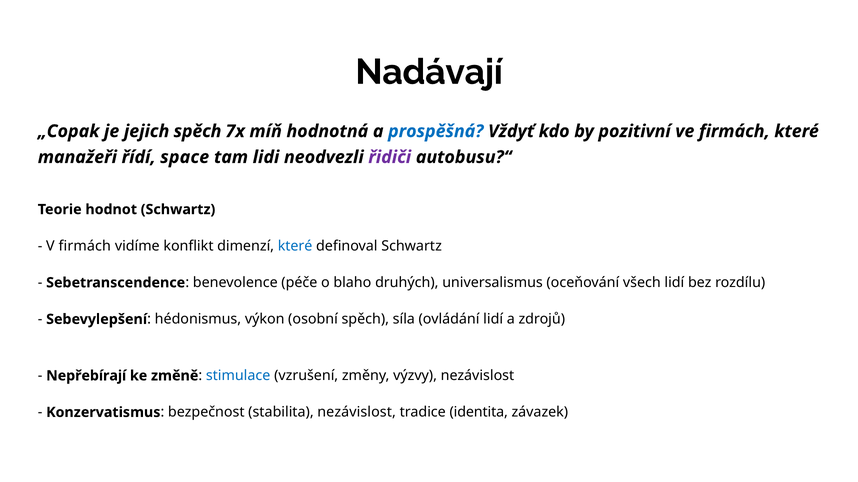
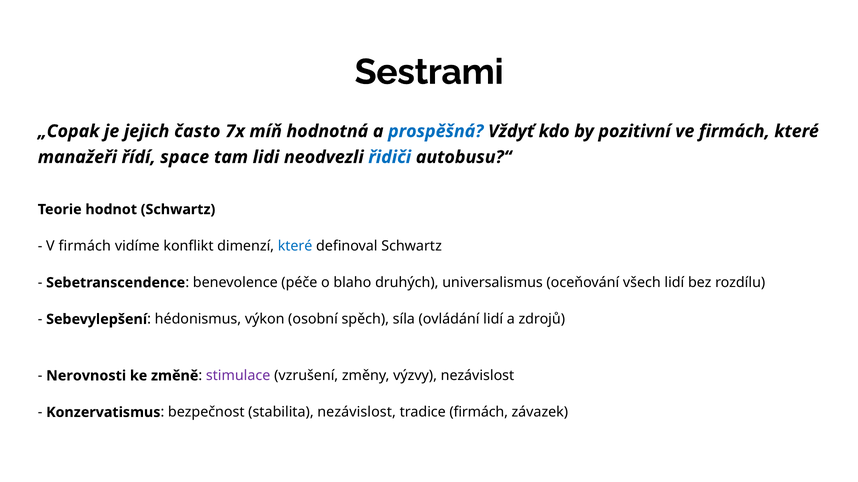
Nadávají: Nadávají -> Sestrami
jejich spěch: spěch -> často
řidiči colour: purple -> blue
Nepřebírají: Nepřebírají -> Nerovnosti
stimulace colour: blue -> purple
tradice identita: identita -> firmách
